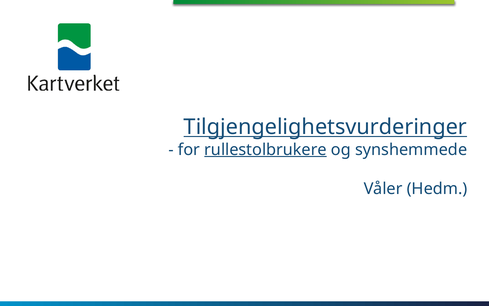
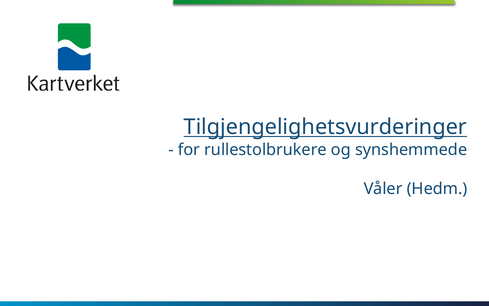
rullestolbrukere underline: present -> none
